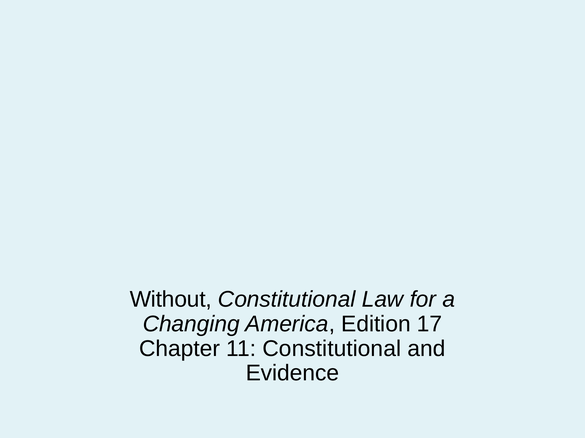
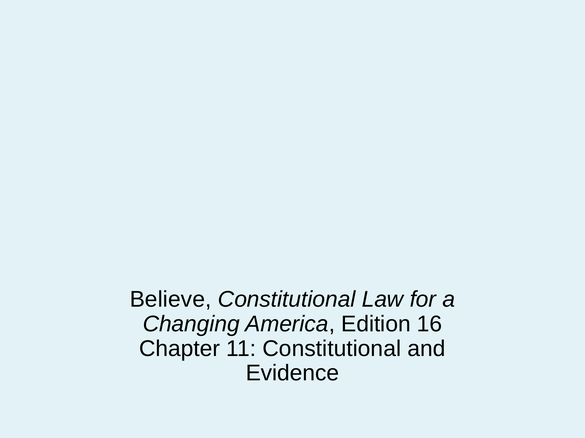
Without: Without -> Believe
17: 17 -> 16
